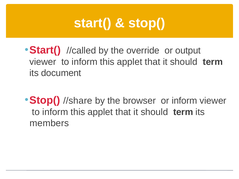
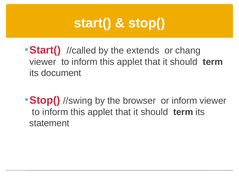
override: override -> extends
output: output -> chang
//share: //share -> //swing
members: members -> statement
